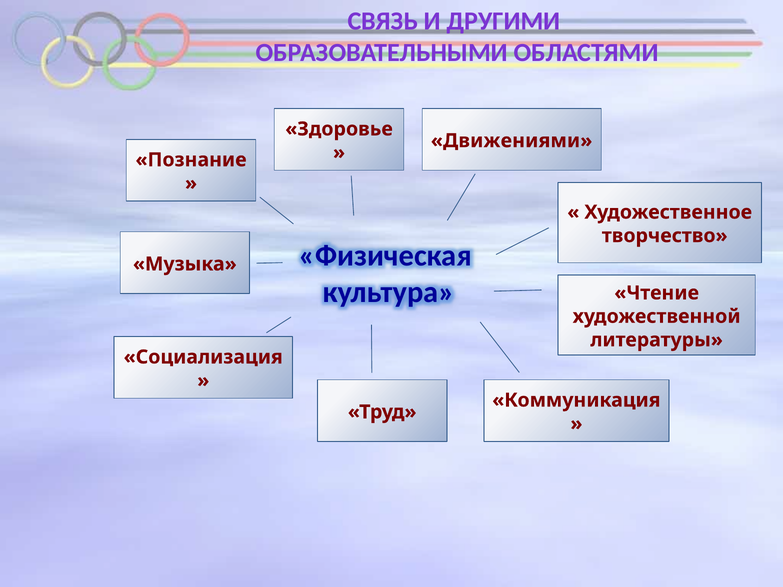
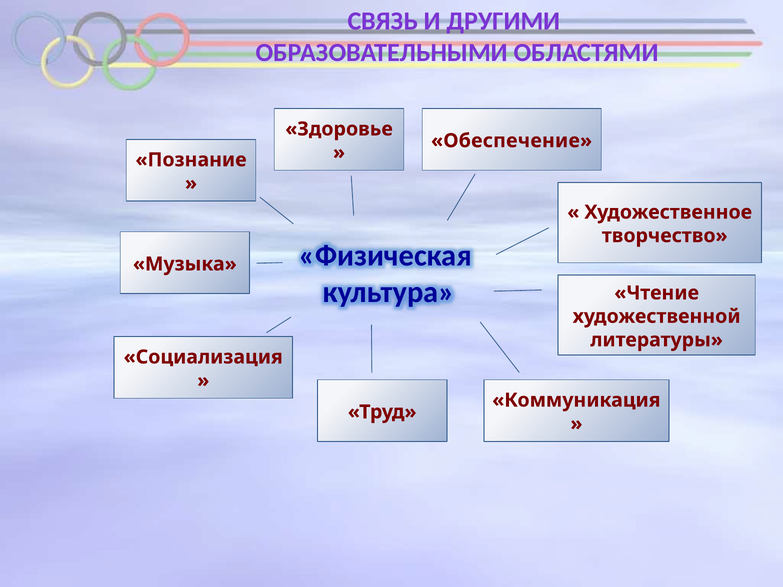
Движениями: Движениями -> Обеспечение
